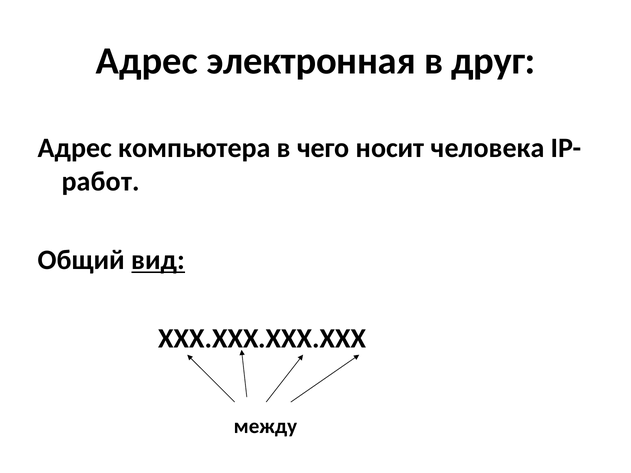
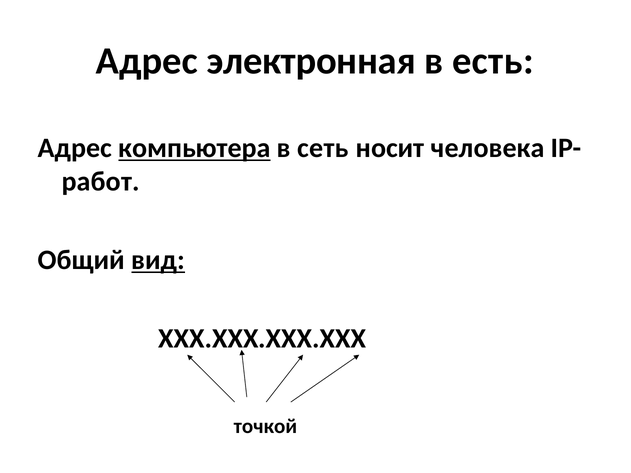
друг: друг -> есть
компьютера underline: none -> present
чего: чего -> сеть
между: между -> точкой
